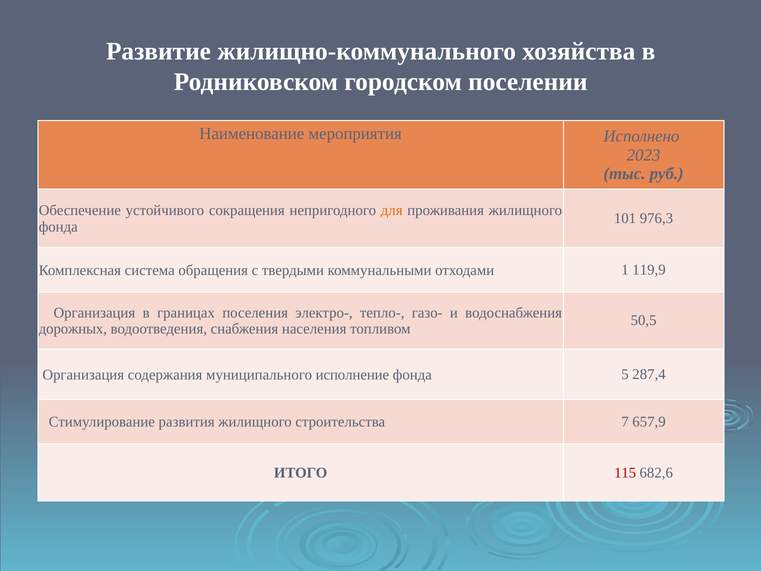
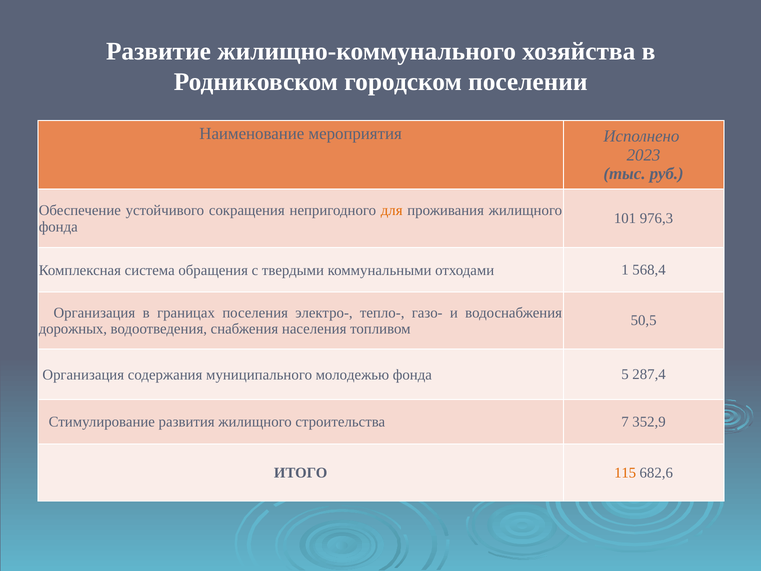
119,9: 119,9 -> 568,4
исполнение: исполнение -> молодежью
657,9: 657,9 -> 352,9
115 colour: red -> orange
